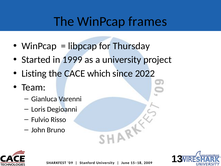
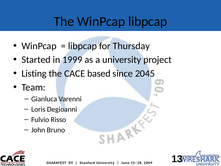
WinPcap frames: frames -> libpcap
which: which -> based
2022: 2022 -> 2045
